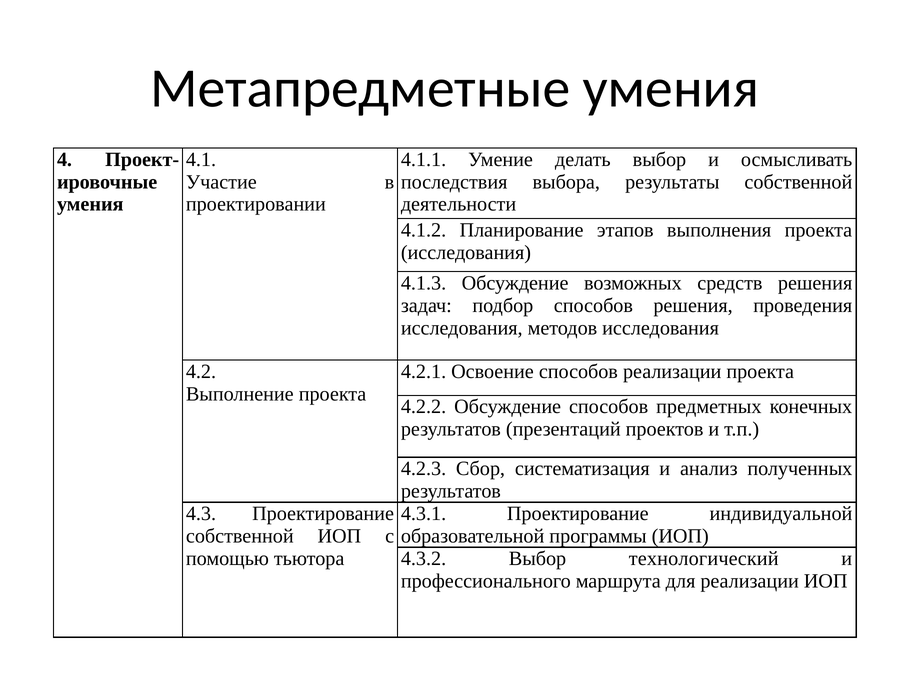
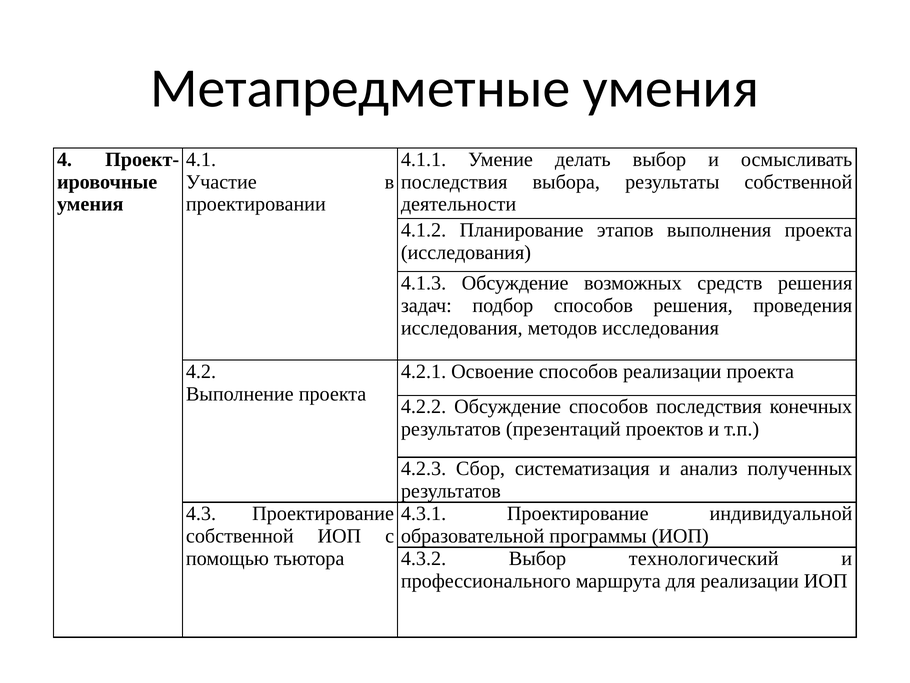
способов предметных: предметных -> последствия
